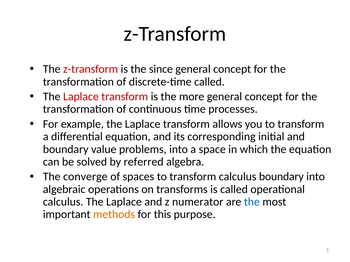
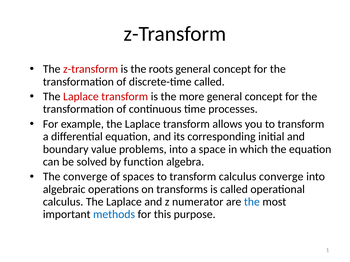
since: since -> roots
referred: referred -> function
calculus boundary: boundary -> converge
methods colour: orange -> blue
